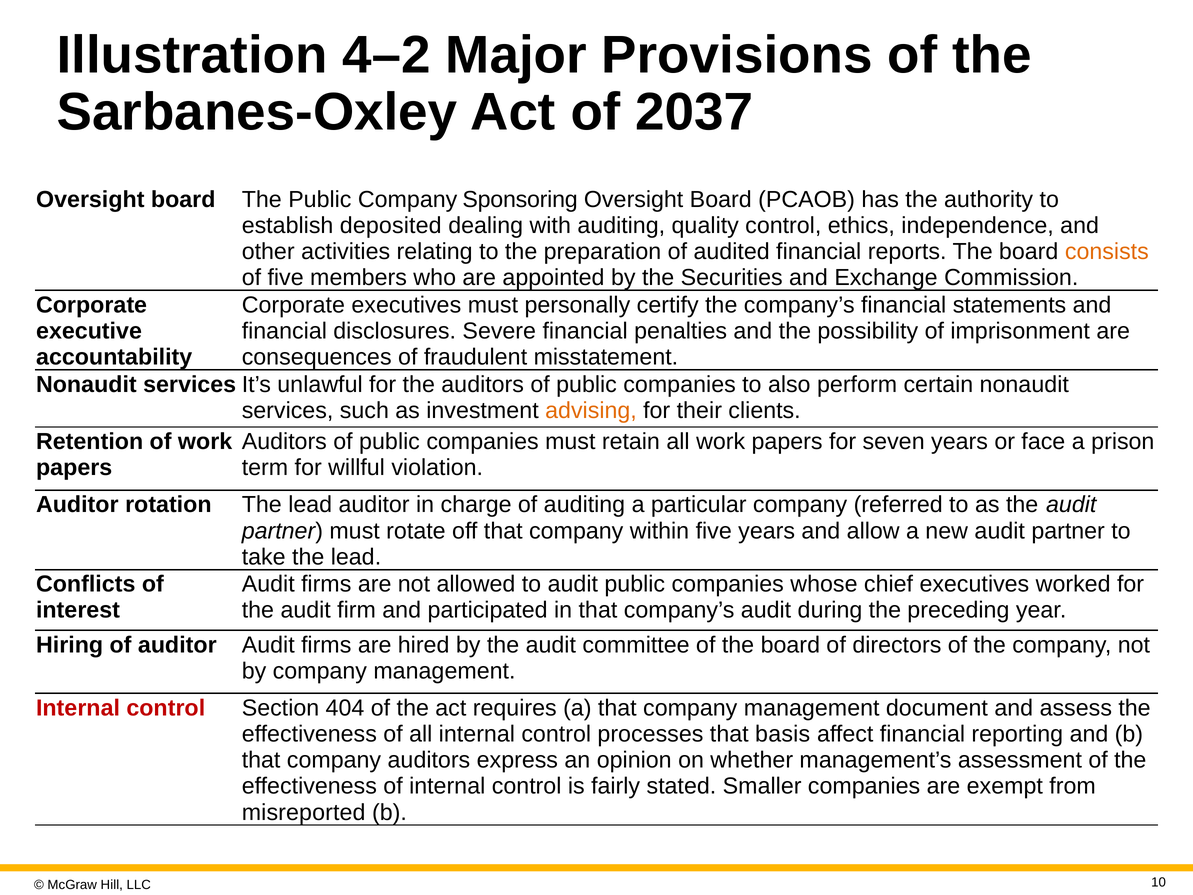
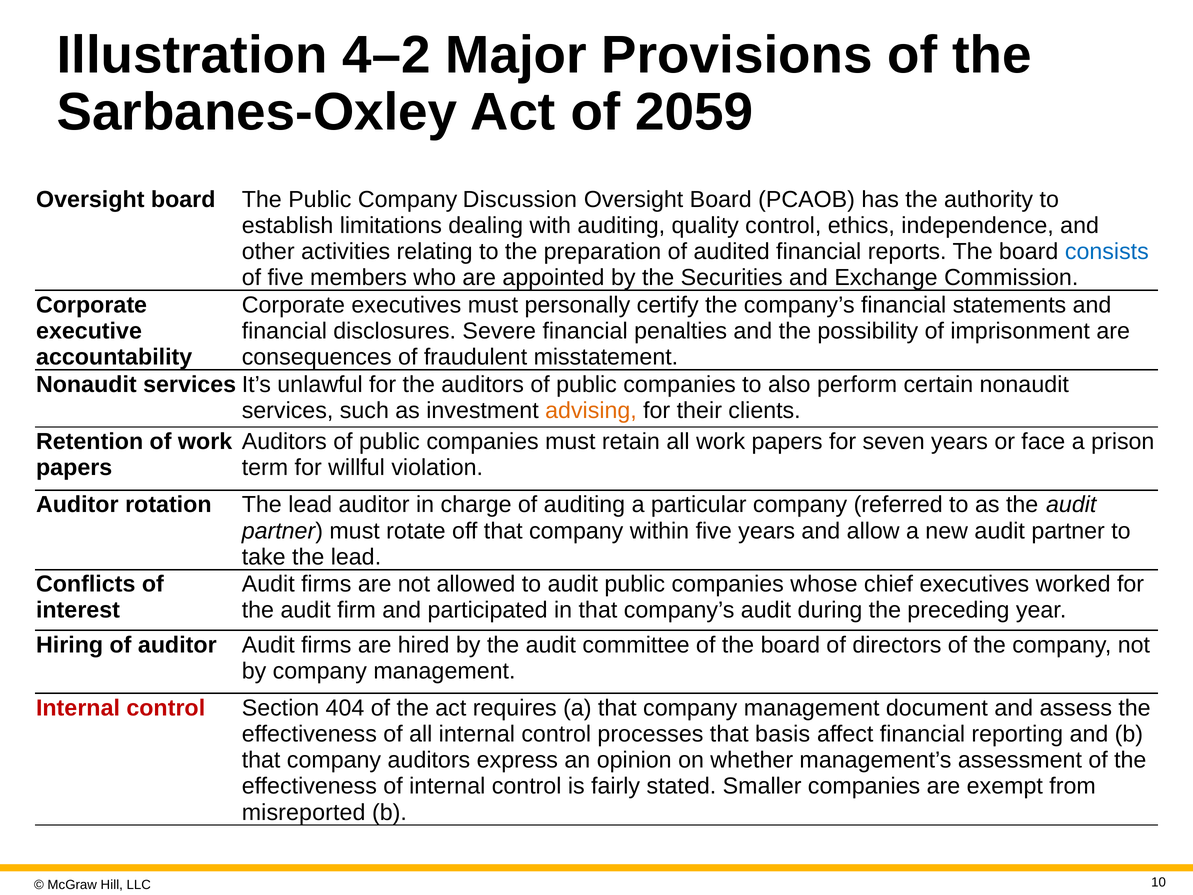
2037: 2037 -> 2059
Sponsoring: Sponsoring -> Discussion
deposited: deposited -> limitations
consists colour: orange -> blue
